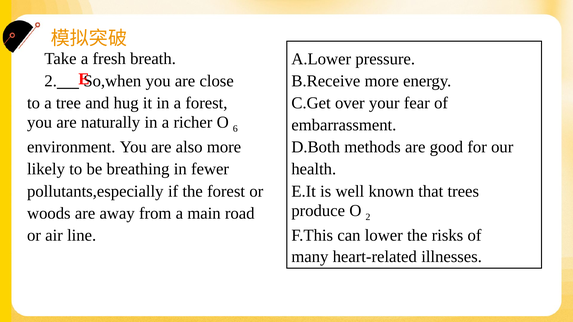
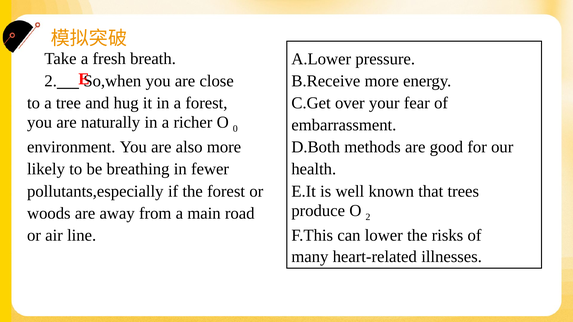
6: 6 -> 0
